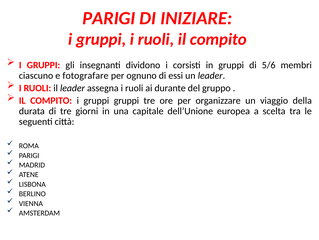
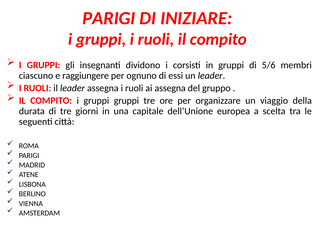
fotografare: fotografare -> raggiungere
ai durante: durante -> assegna
